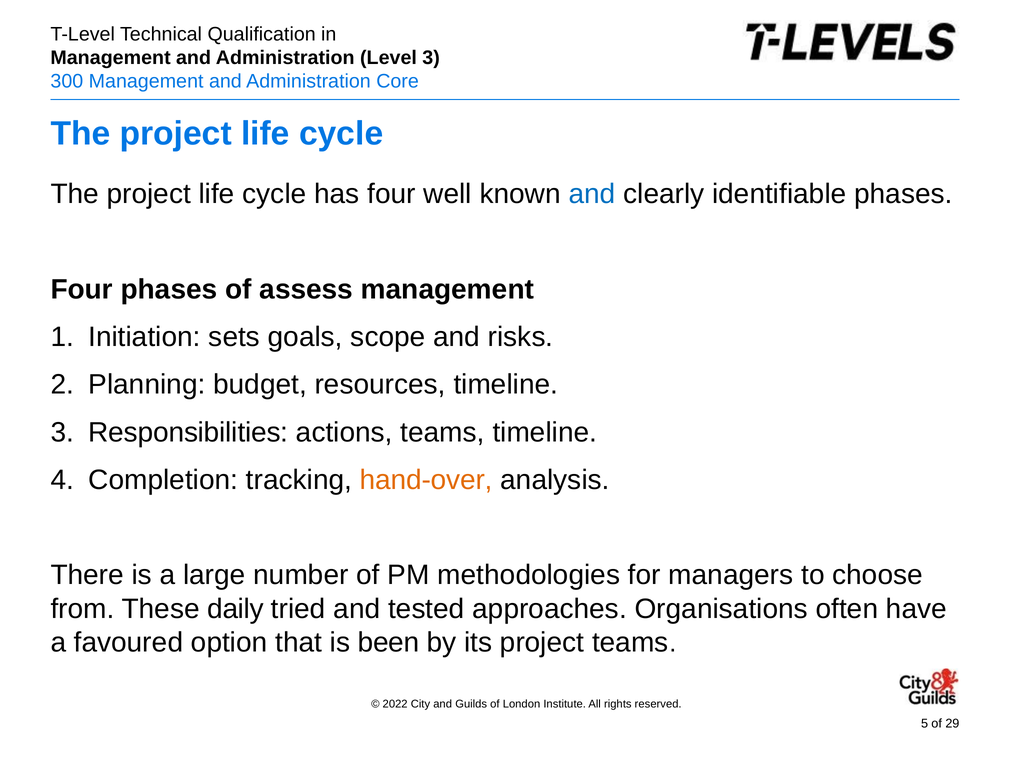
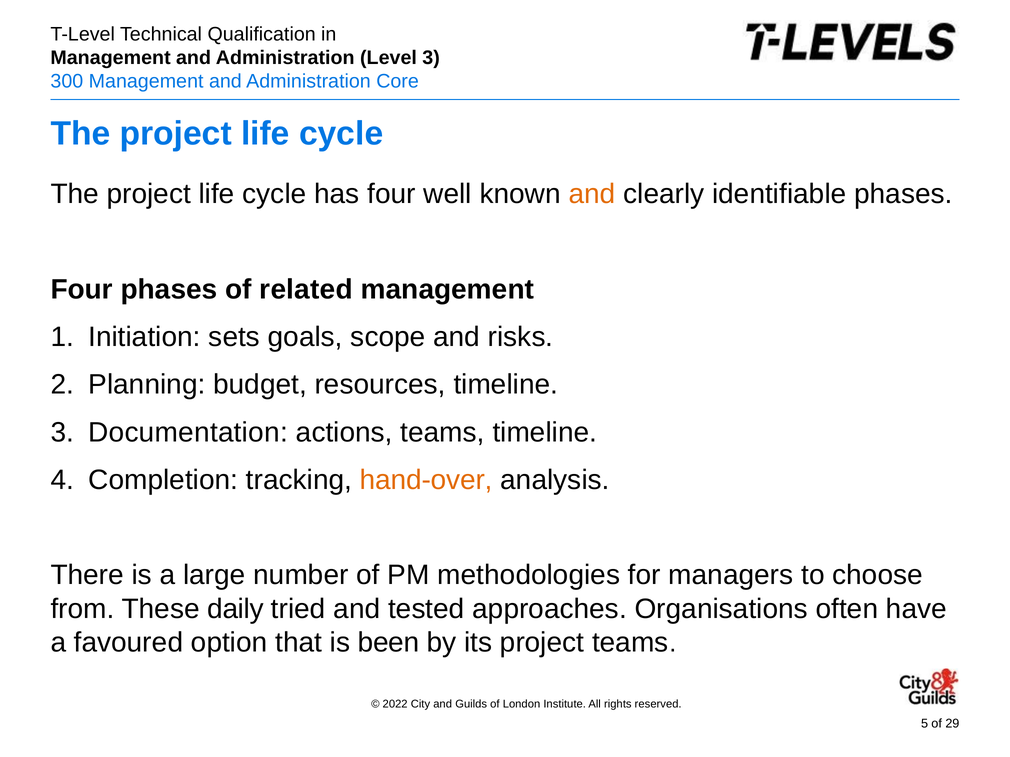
and at (592, 194) colour: blue -> orange
assess: assess -> related
Responsibilities: Responsibilities -> Documentation
